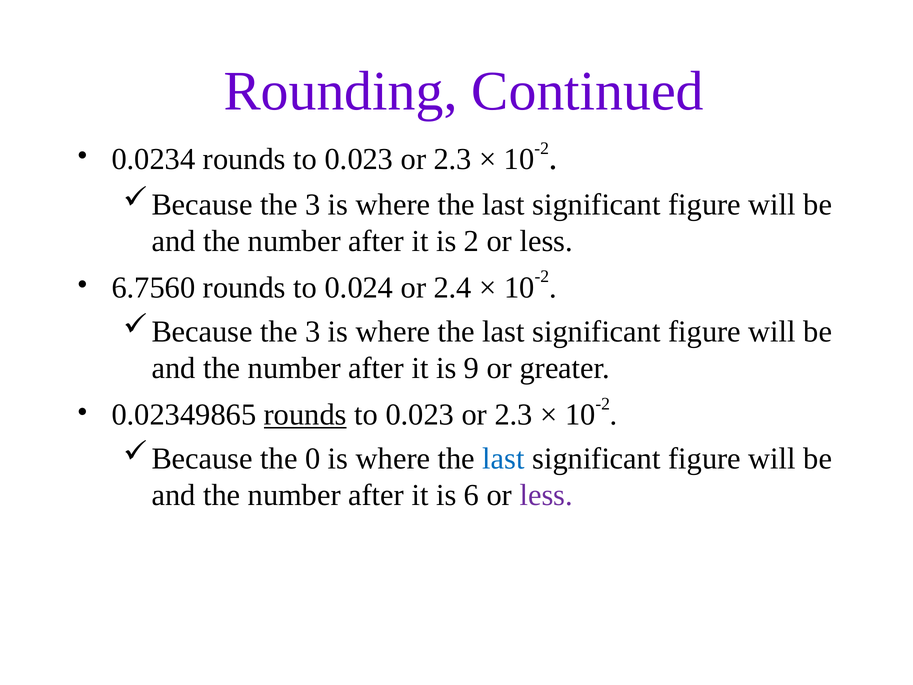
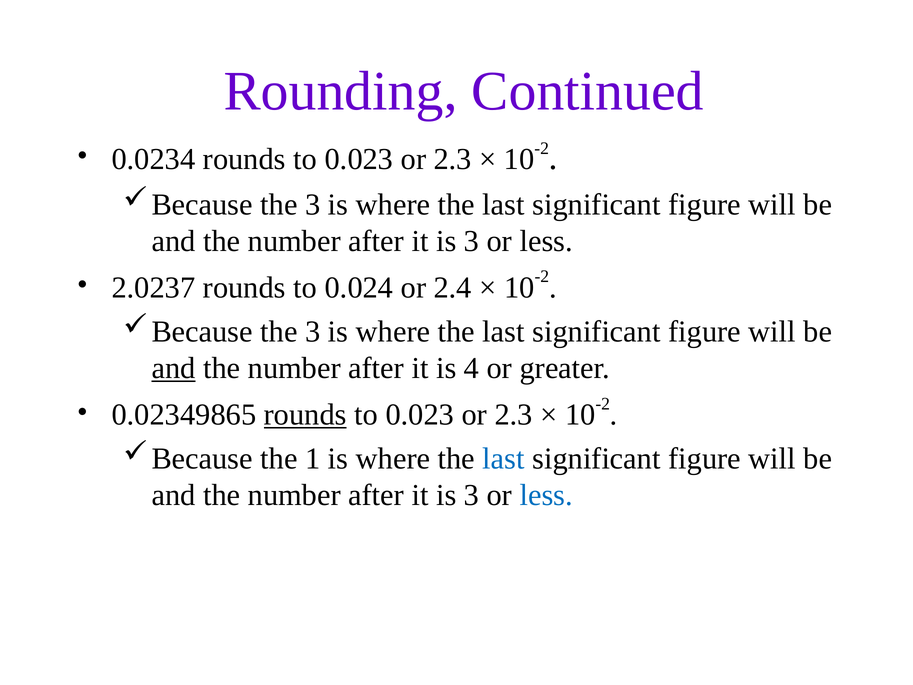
2 at (472, 241): 2 -> 3
6.7560: 6.7560 -> 2.0237
and at (174, 368) underline: none -> present
9: 9 -> 4
0: 0 -> 1
6 at (472, 495): 6 -> 3
less at (546, 495) colour: purple -> blue
